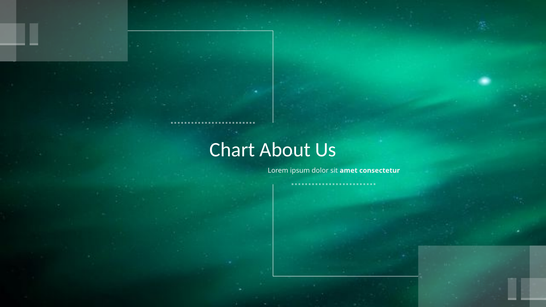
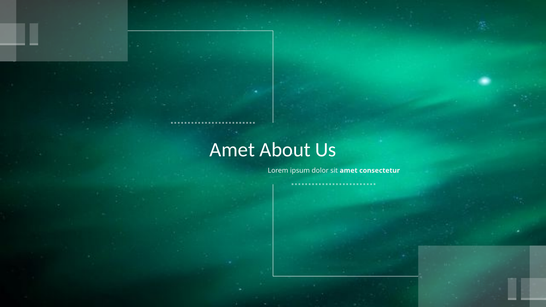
Chart at (232, 150): Chart -> Amet
